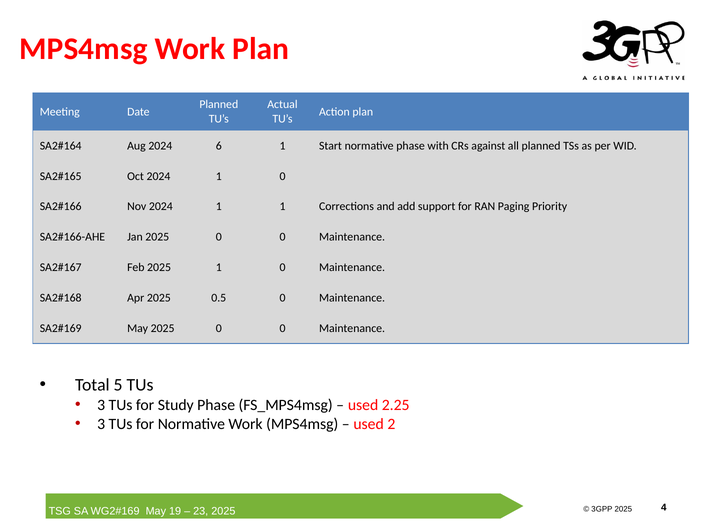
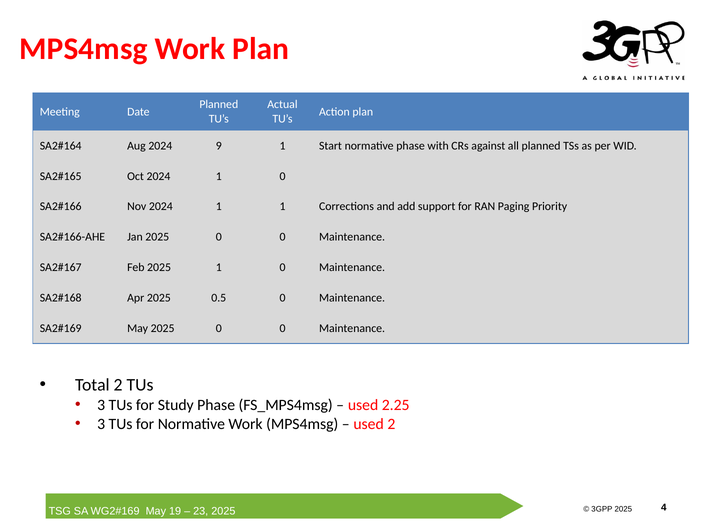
6: 6 -> 9
Total 5: 5 -> 2
